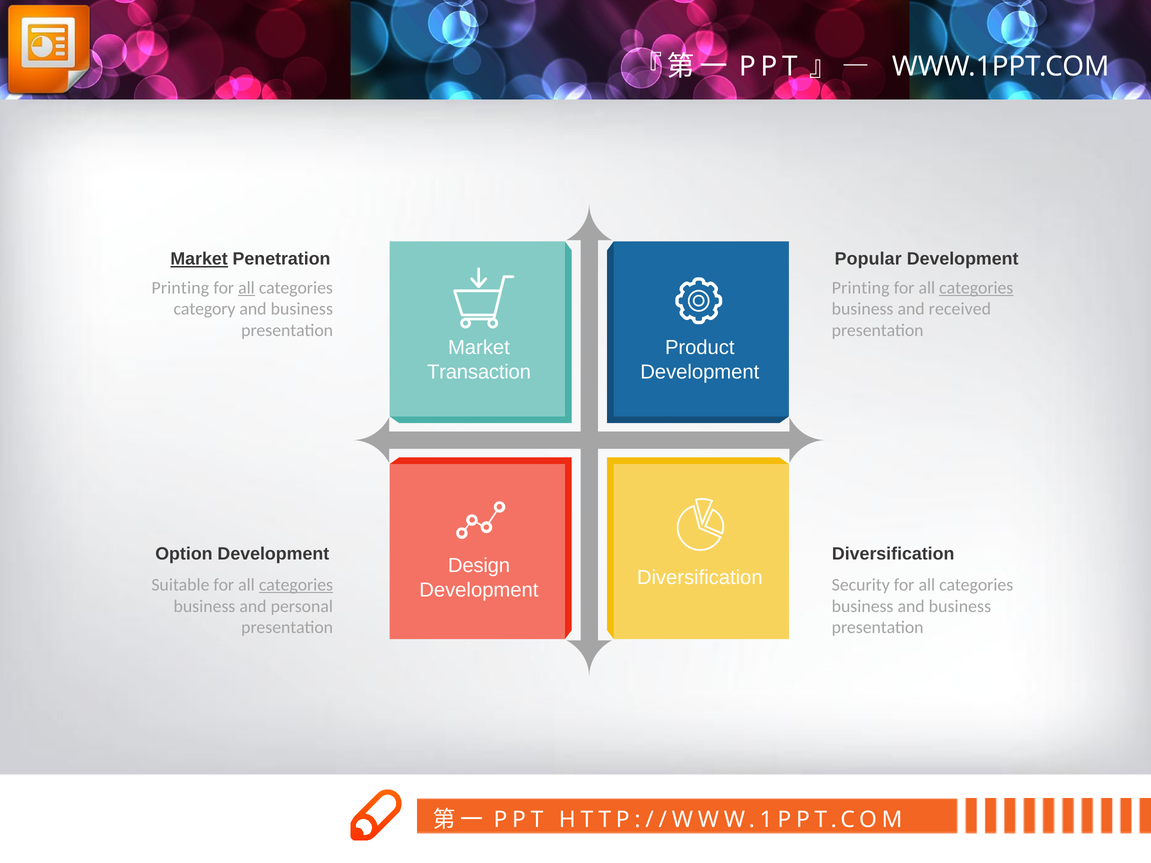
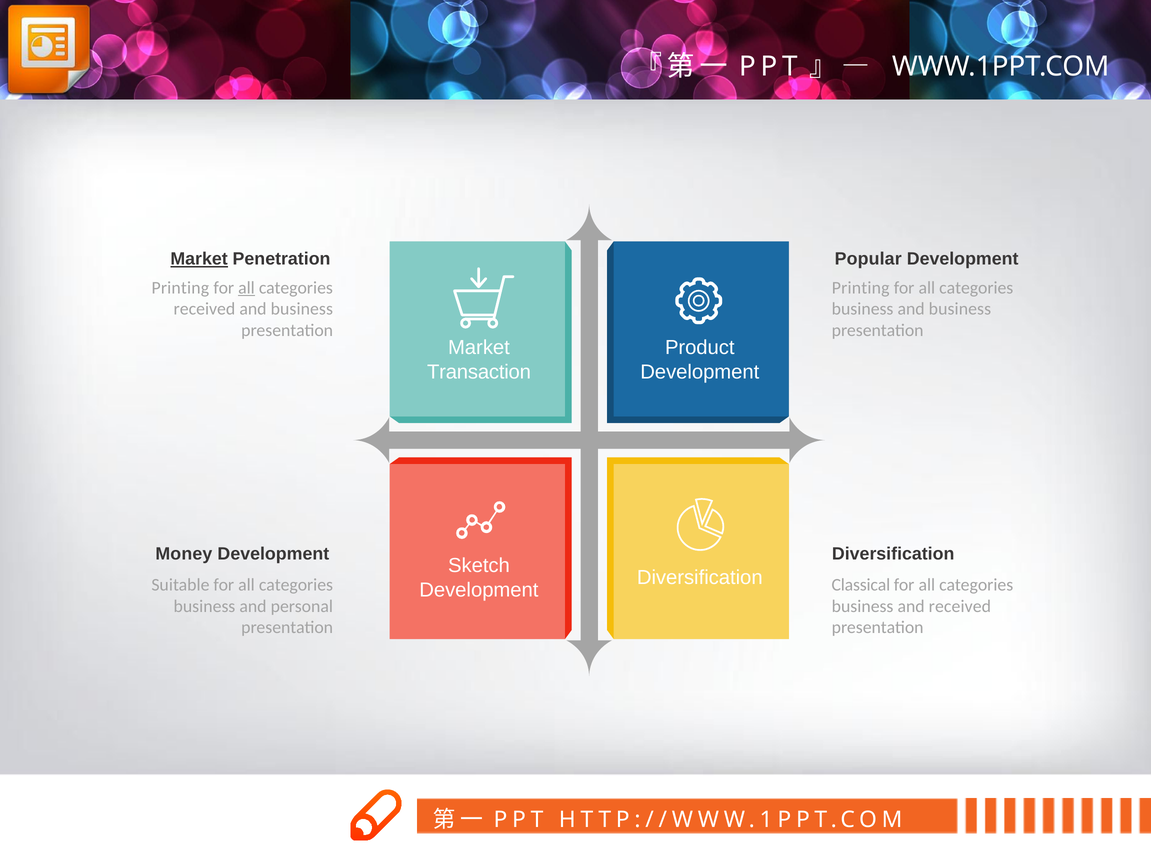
categories at (976, 288) underline: present -> none
category at (205, 309): category -> received
business and received: received -> business
Option: Option -> Money
Design: Design -> Sketch
categories at (296, 585) underline: present -> none
Security: Security -> Classical
business and business: business -> received
